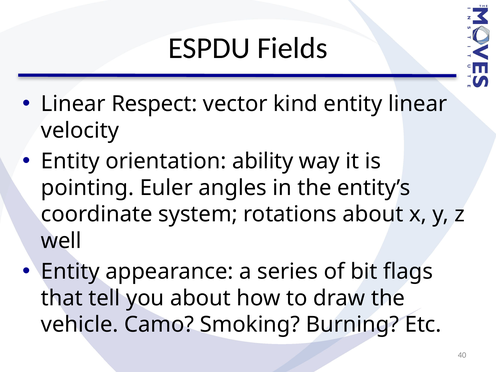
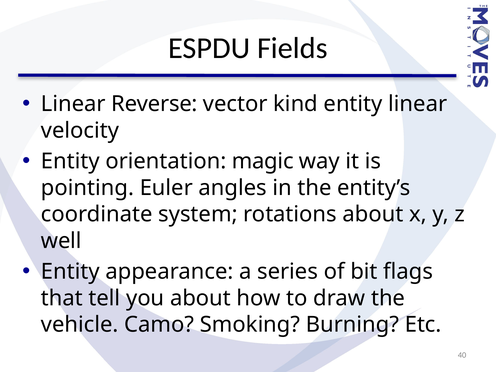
Respect: Respect -> Reverse
ability: ability -> magic
